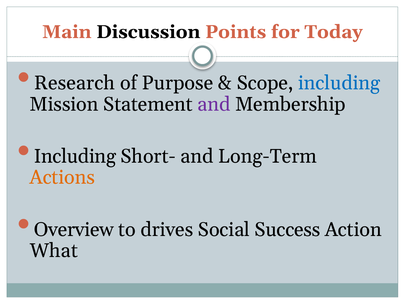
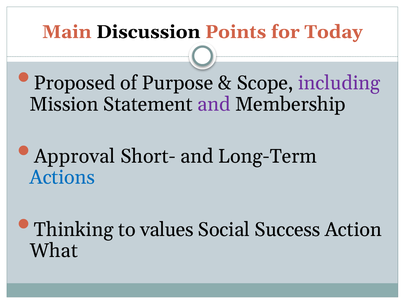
Research: Research -> Proposed
including at (339, 83) colour: blue -> purple
Including at (75, 156): Including -> Approval
Actions colour: orange -> blue
Overview: Overview -> Thinking
drives: drives -> values
